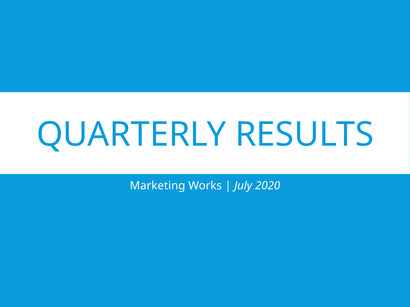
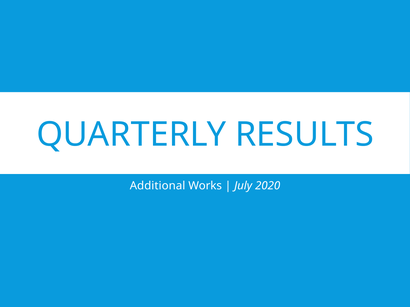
Marketing: Marketing -> Additional
